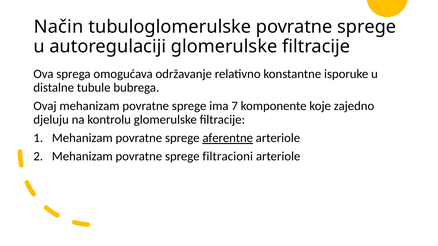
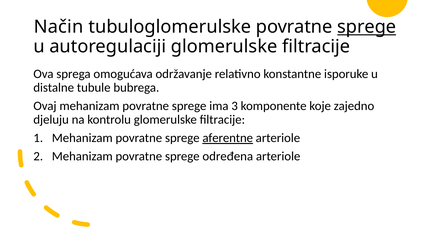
sprege at (367, 27) underline: none -> present
7: 7 -> 3
filtracioni: filtracioni -> određena
